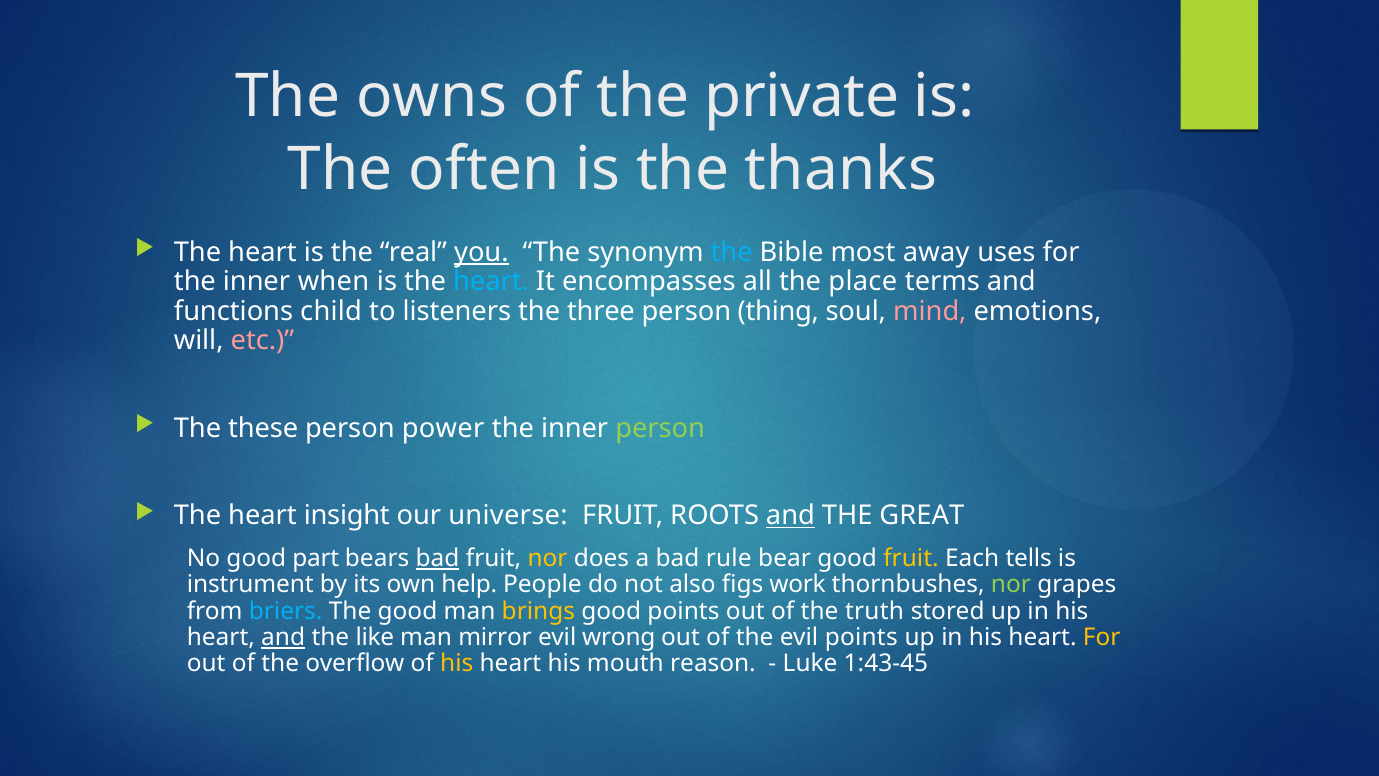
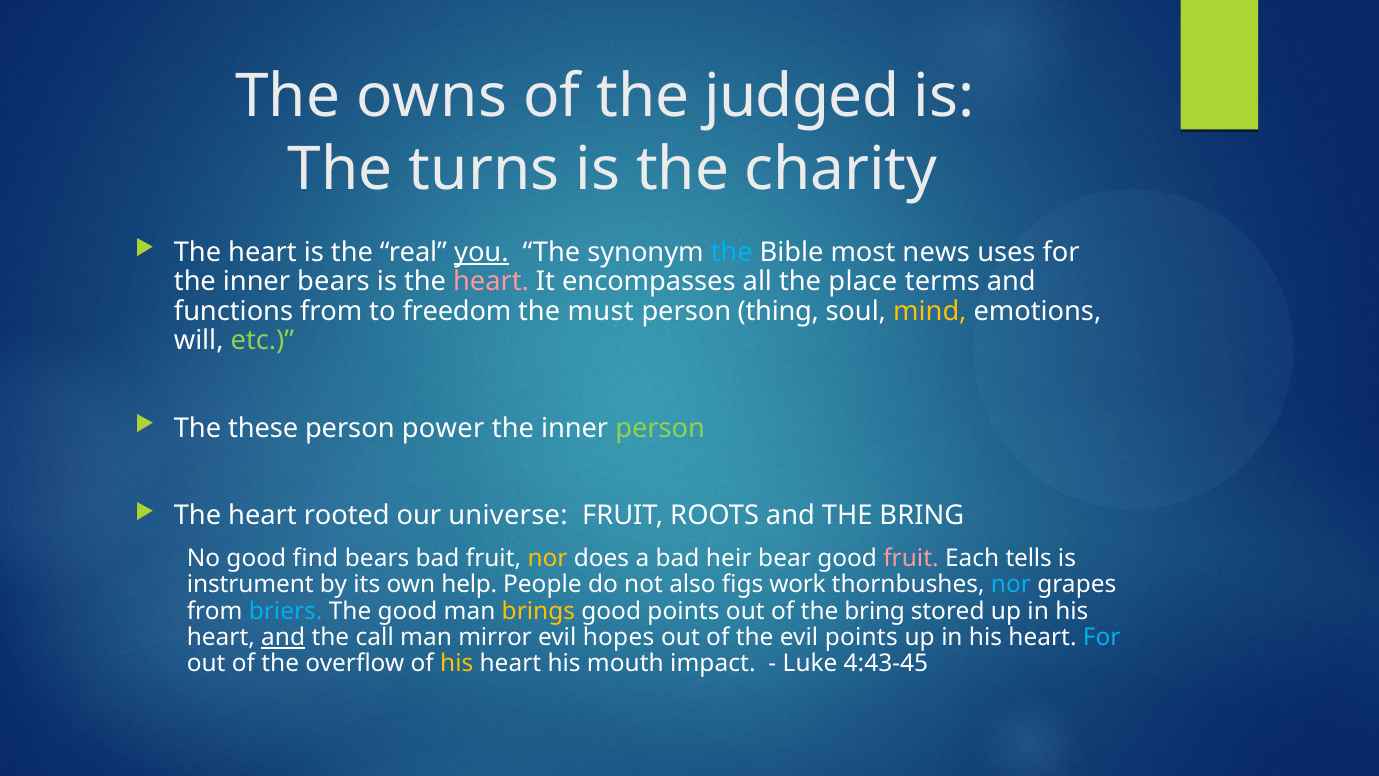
private: private -> judged
often: often -> turns
thanks: thanks -> charity
away: away -> news
inner when: when -> bears
heart at (491, 281) colour: light blue -> pink
functions child: child -> from
listeners: listeners -> freedom
three: three -> must
mind colour: pink -> yellow
etc colour: pink -> light green
insight: insight -> rooted
and at (790, 516) underline: present -> none
GREAT at (922, 516): GREAT -> BRING
part: part -> find
bad at (438, 558) underline: present -> none
rule: rule -> heir
fruit at (911, 558) colour: yellow -> pink
nor at (1011, 584) colour: light green -> light blue
of the truth: truth -> bring
like: like -> call
wrong: wrong -> hopes
For at (1102, 637) colour: yellow -> light blue
reason: reason -> impact
1:43-45: 1:43-45 -> 4:43-45
